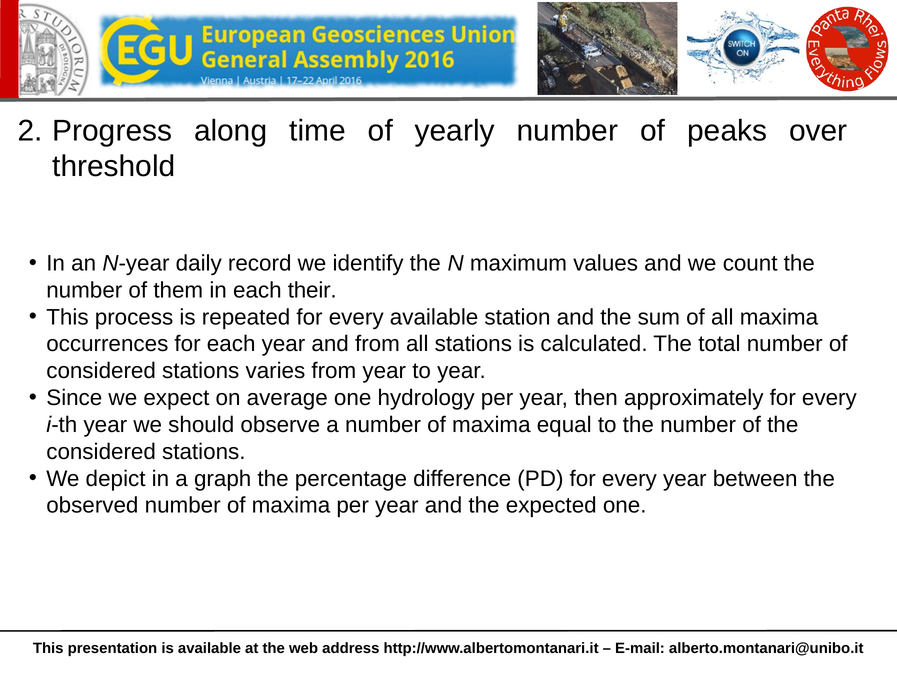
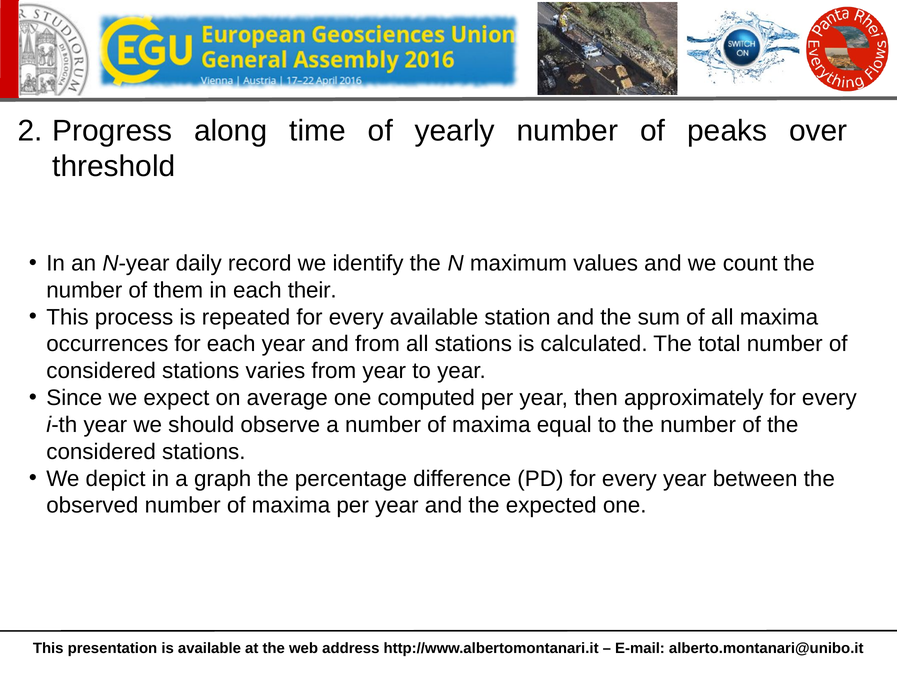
hydrology: hydrology -> computed
